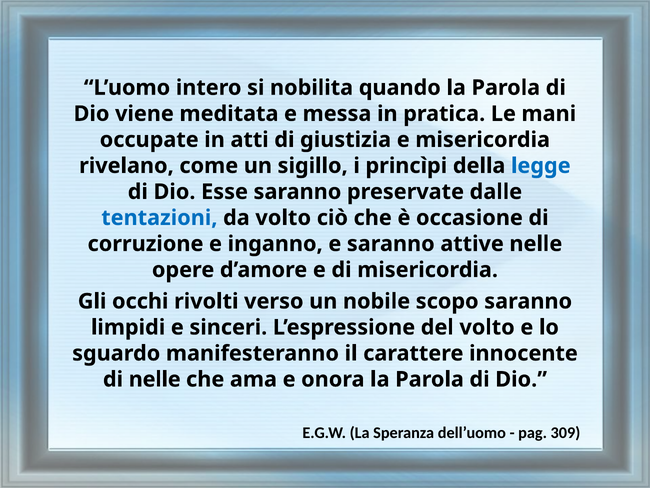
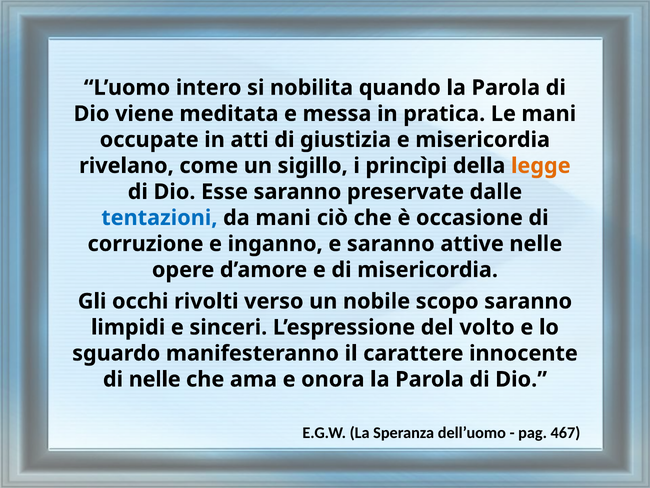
legge colour: blue -> orange
da volto: volto -> mani
309: 309 -> 467
